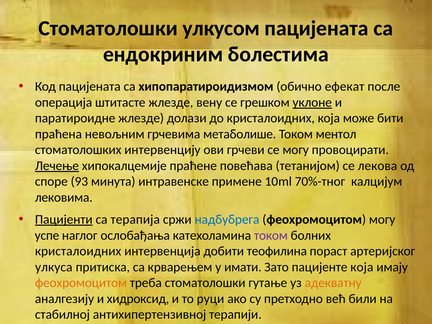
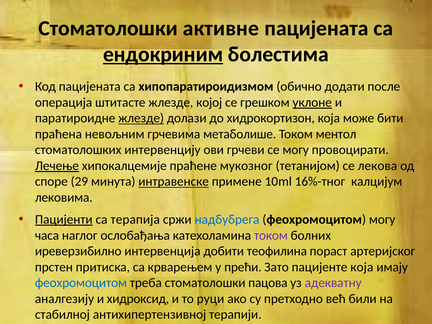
улкусом: улкусом -> активне
ендокриним underline: none -> present
ефекат: ефекат -> додати
вену: вену -> којој
жлезде at (141, 118) underline: none -> present
до кристалоидних: кристалоидних -> хидрокортизон
повећава: повећава -> мукозног
93: 93 -> 29
интравенске underline: none -> present
70%-тног: 70%-тног -> 16%-тног
успе: успе -> часа
кристалоидних at (78, 251): кристалоидних -> иреверзибилно
улкуса: улкуса -> прстен
имати: имати -> прећи
феохромоцитом at (81, 283) colour: orange -> blue
гутање: гутање -> пацова
адекватну colour: orange -> purple
